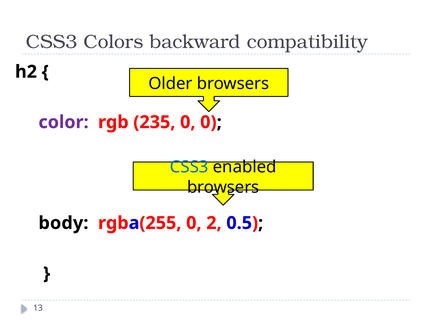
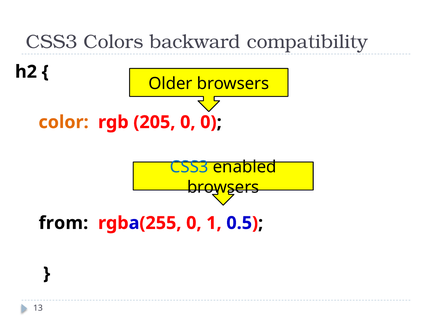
color colour: purple -> orange
235: 235 -> 205
body: body -> from
2: 2 -> 1
